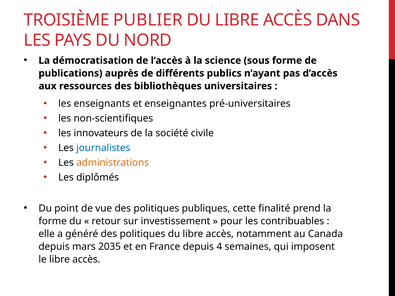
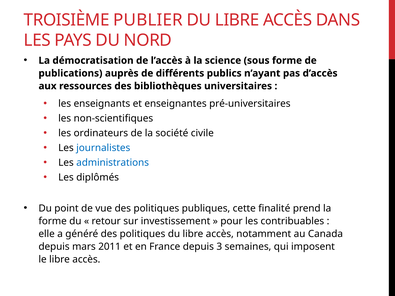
innovateurs: innovateurs -> ordinateurs
administrations colour: orange -> blue
2035: 2035 -> 2011
4: 4 -> 3
